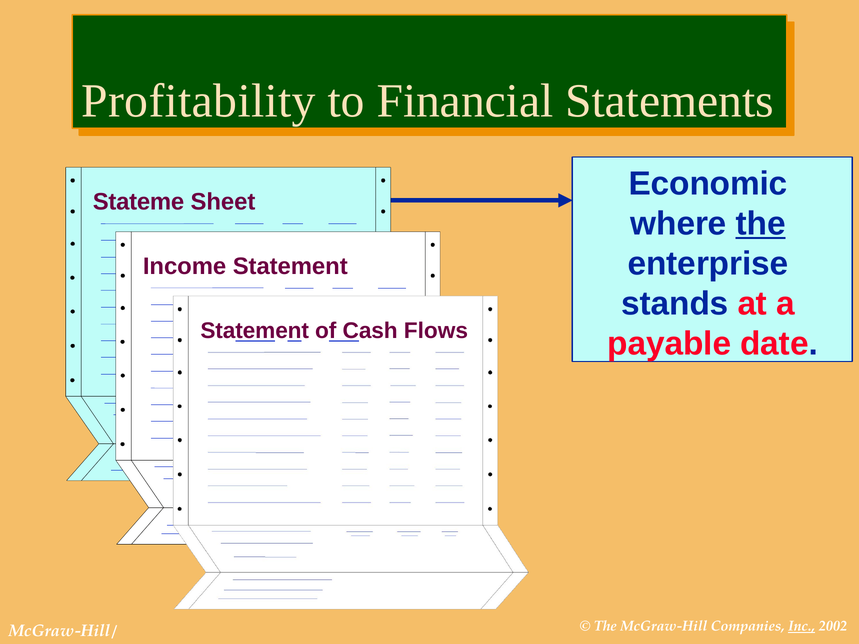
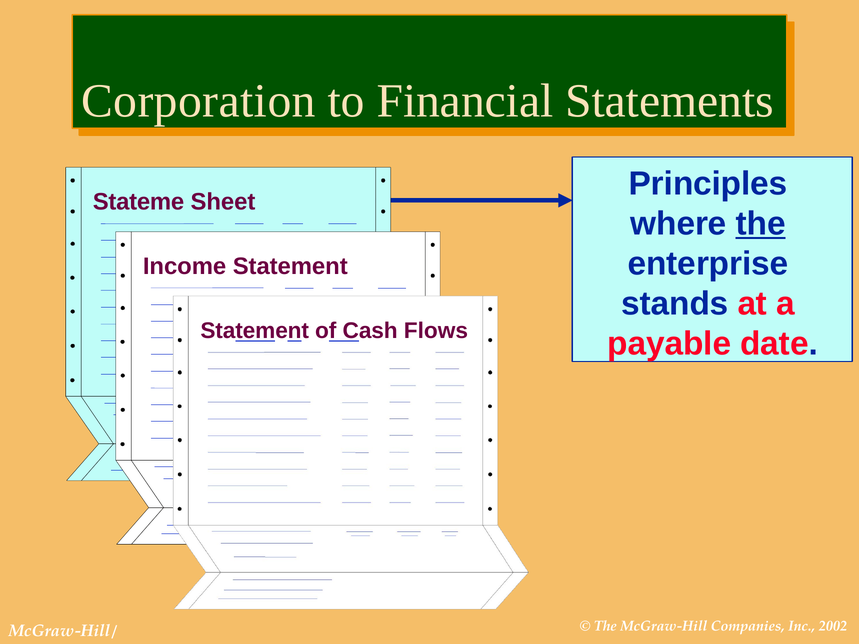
Profitability: Profitability -> Corporation
Economic: Economic -> Principles
Inc underline: present -> none
